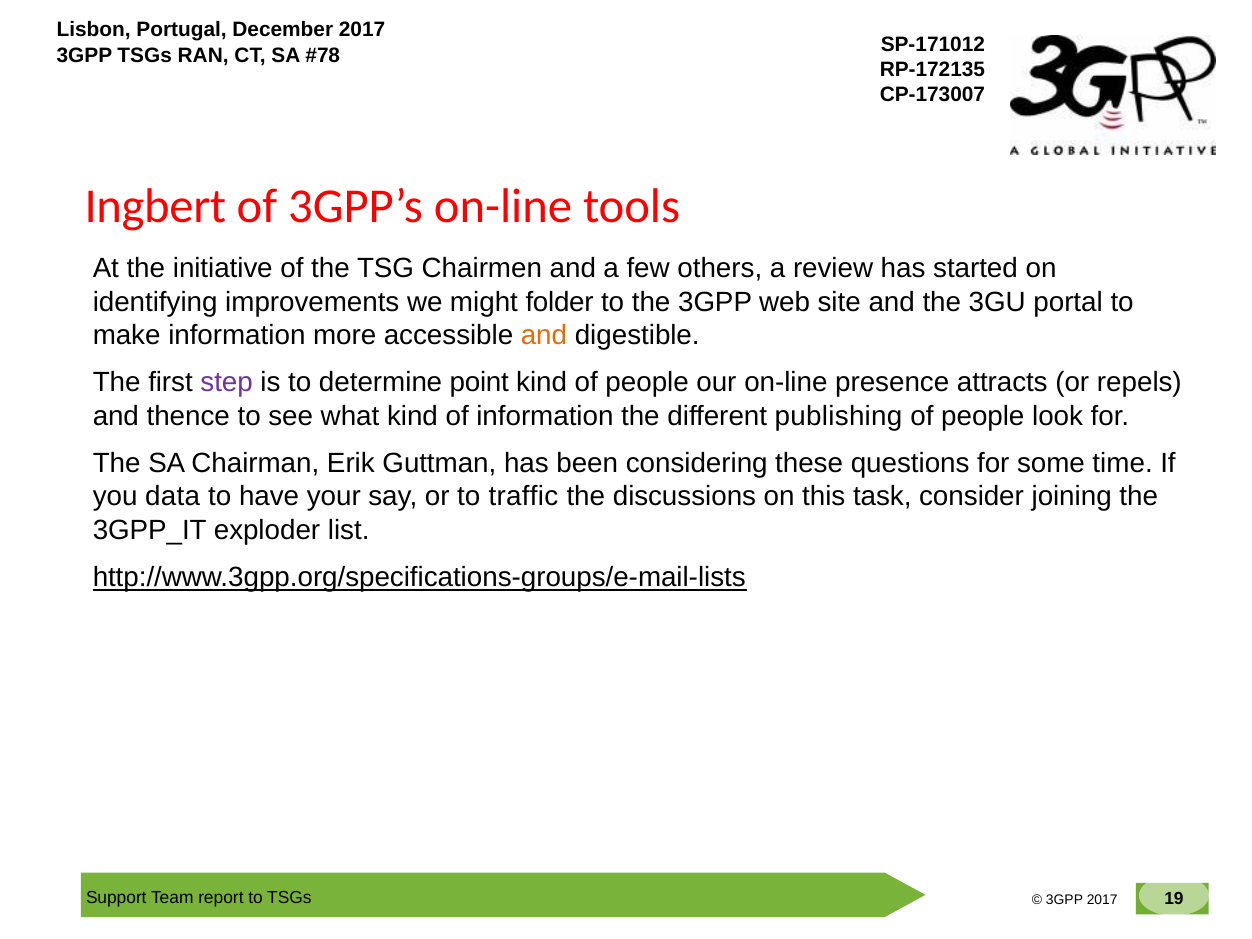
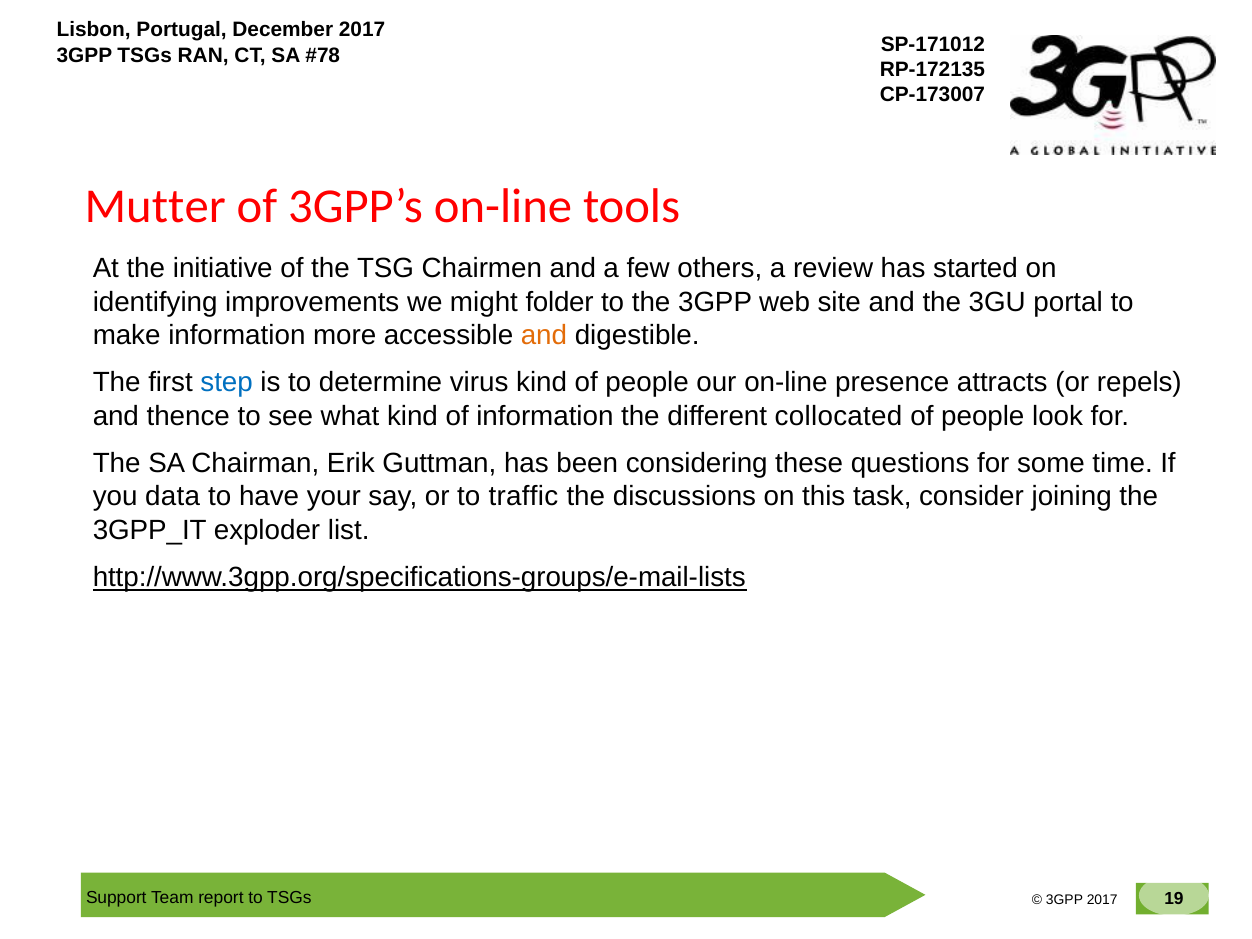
Ingbert: Ingbert -> Mutter
step colour: purple -> blue
point: point -> virus
publishing: publishing -> collocated
